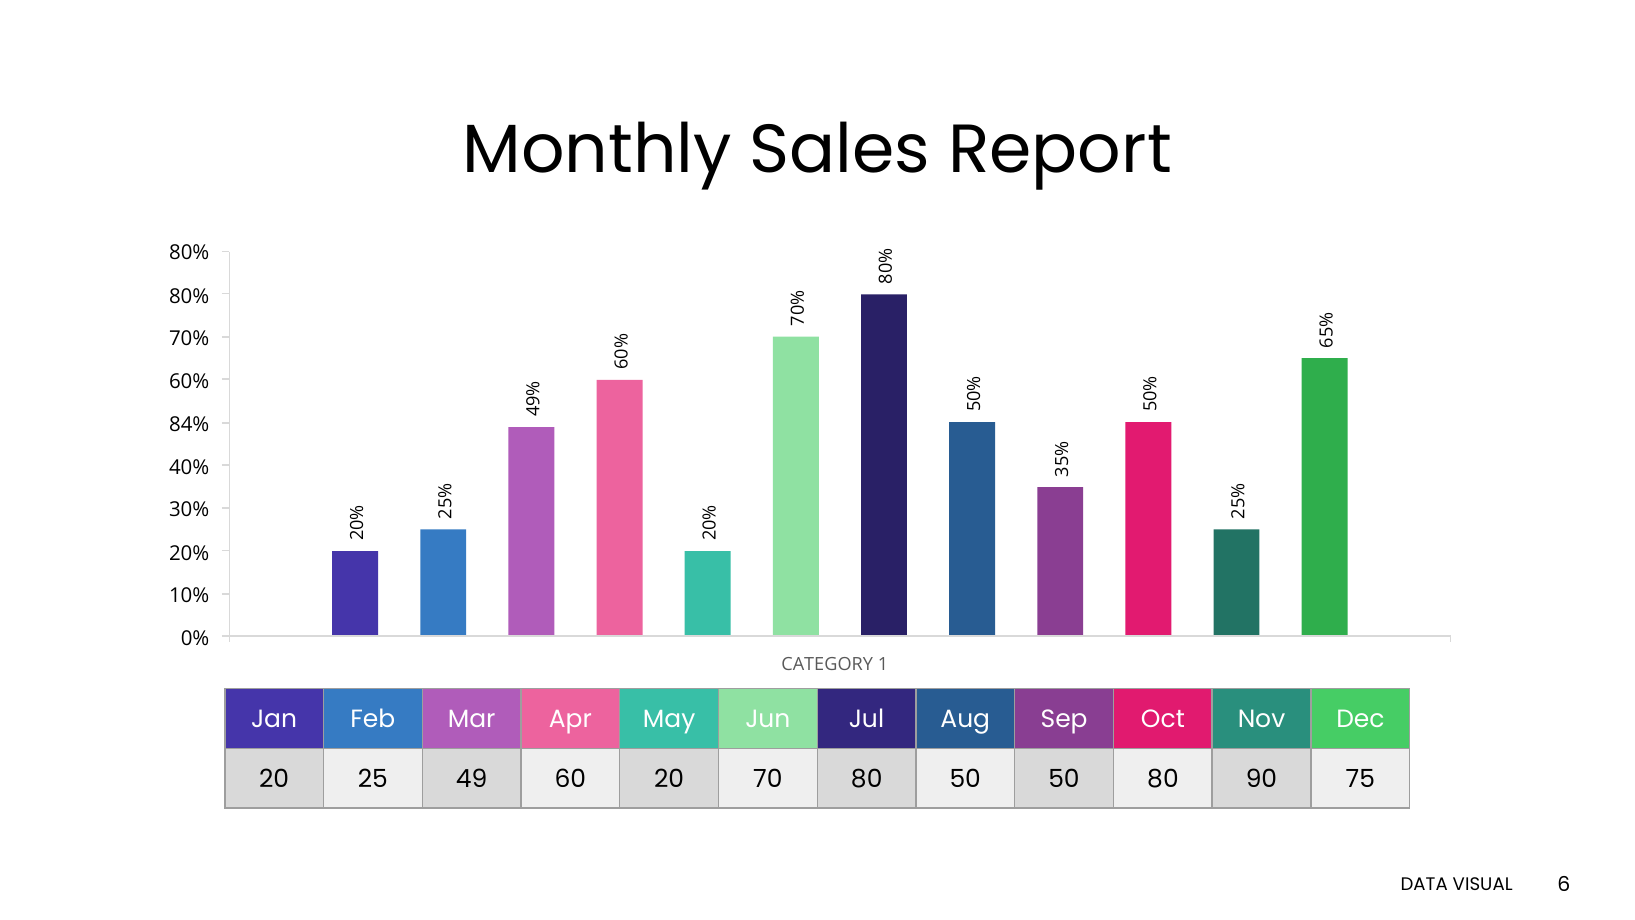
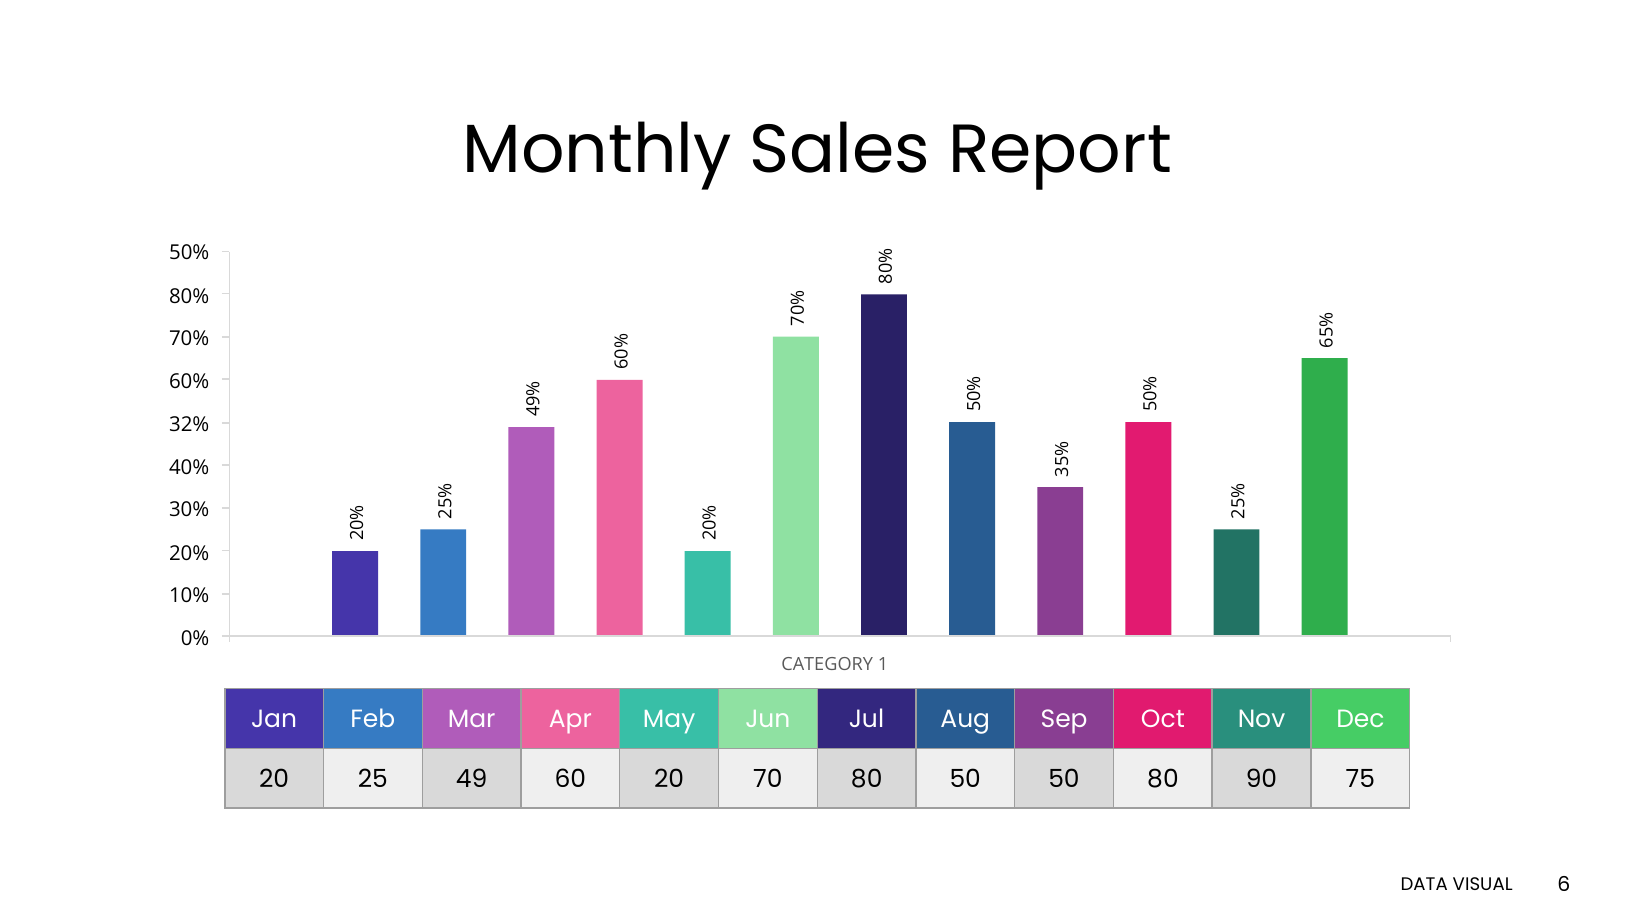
80% at (189, 253): 80% -> 50%
84%: 84% -> 32%
